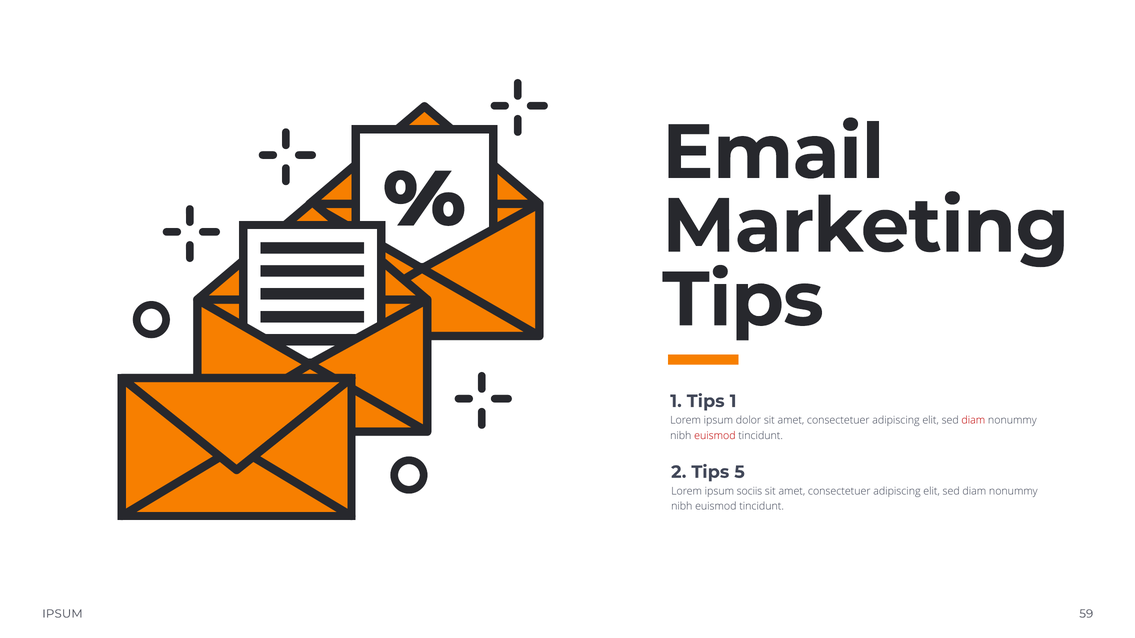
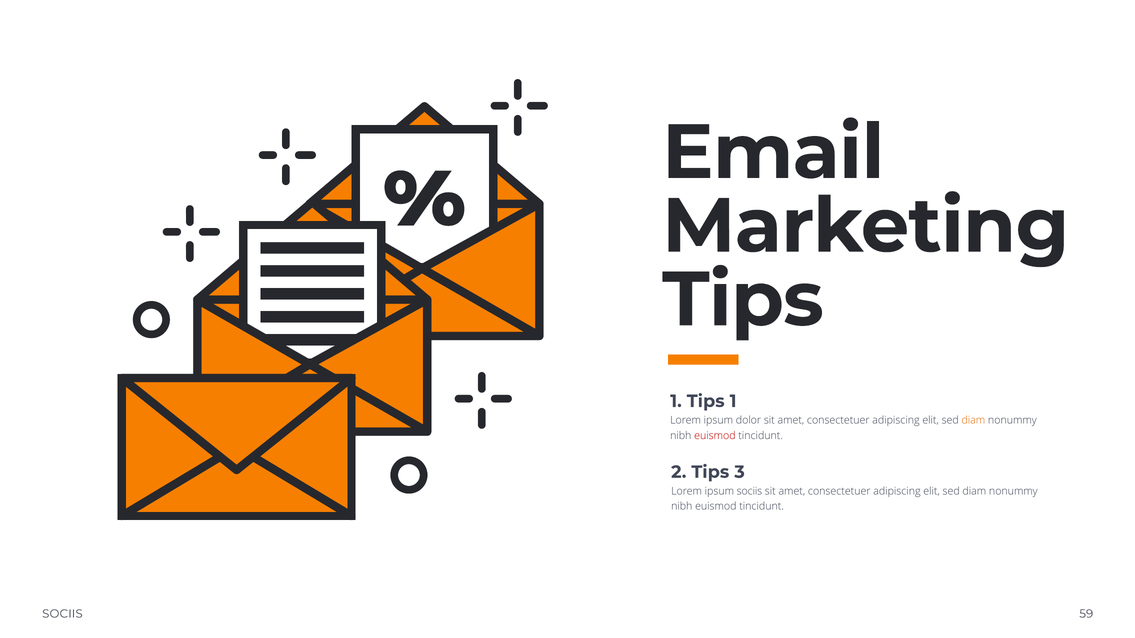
diam at (973, 421) colour: red -> orange
5: 5 -> 3
IPSUM at (62, 614): IPSUM -> SOCIIS
